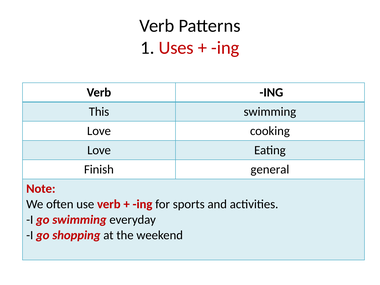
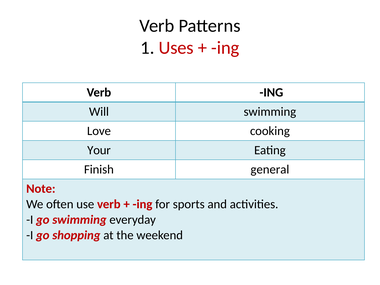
This: This -> Will
Love at (99, 150): Love -> Your
